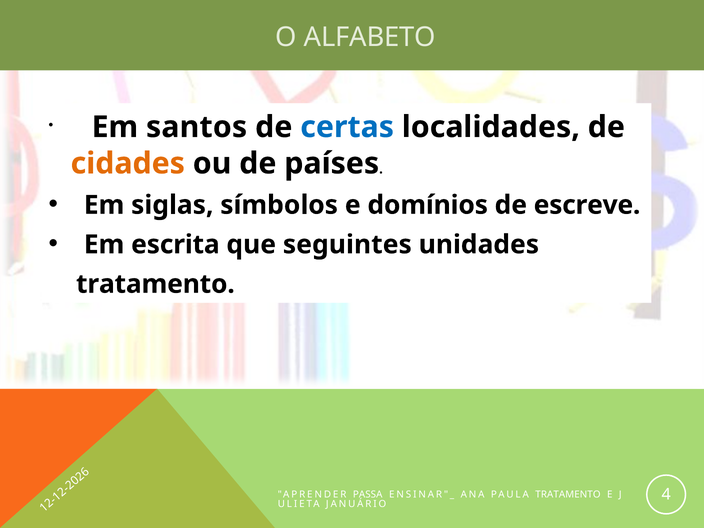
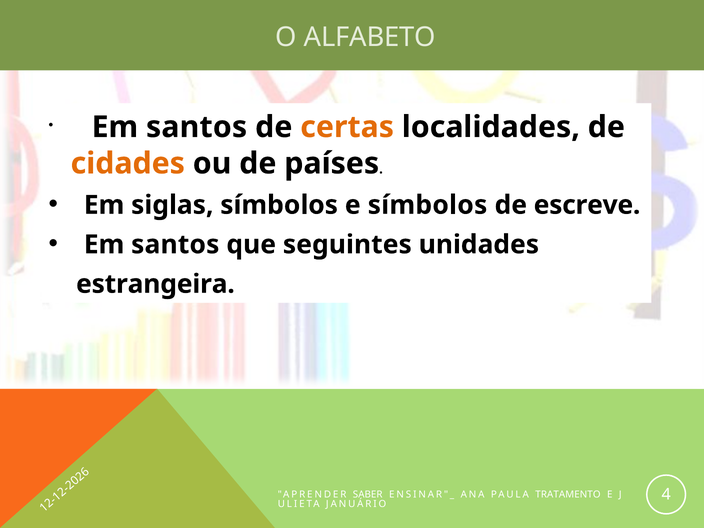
certas colour: blue -> orange
e domínios: domínios -> símbolos
escrita at (175, 245): escrita -> santos
tratamento at (155, 284): tratamento -> estrangeira
PASSA: PASSA -> SABER
